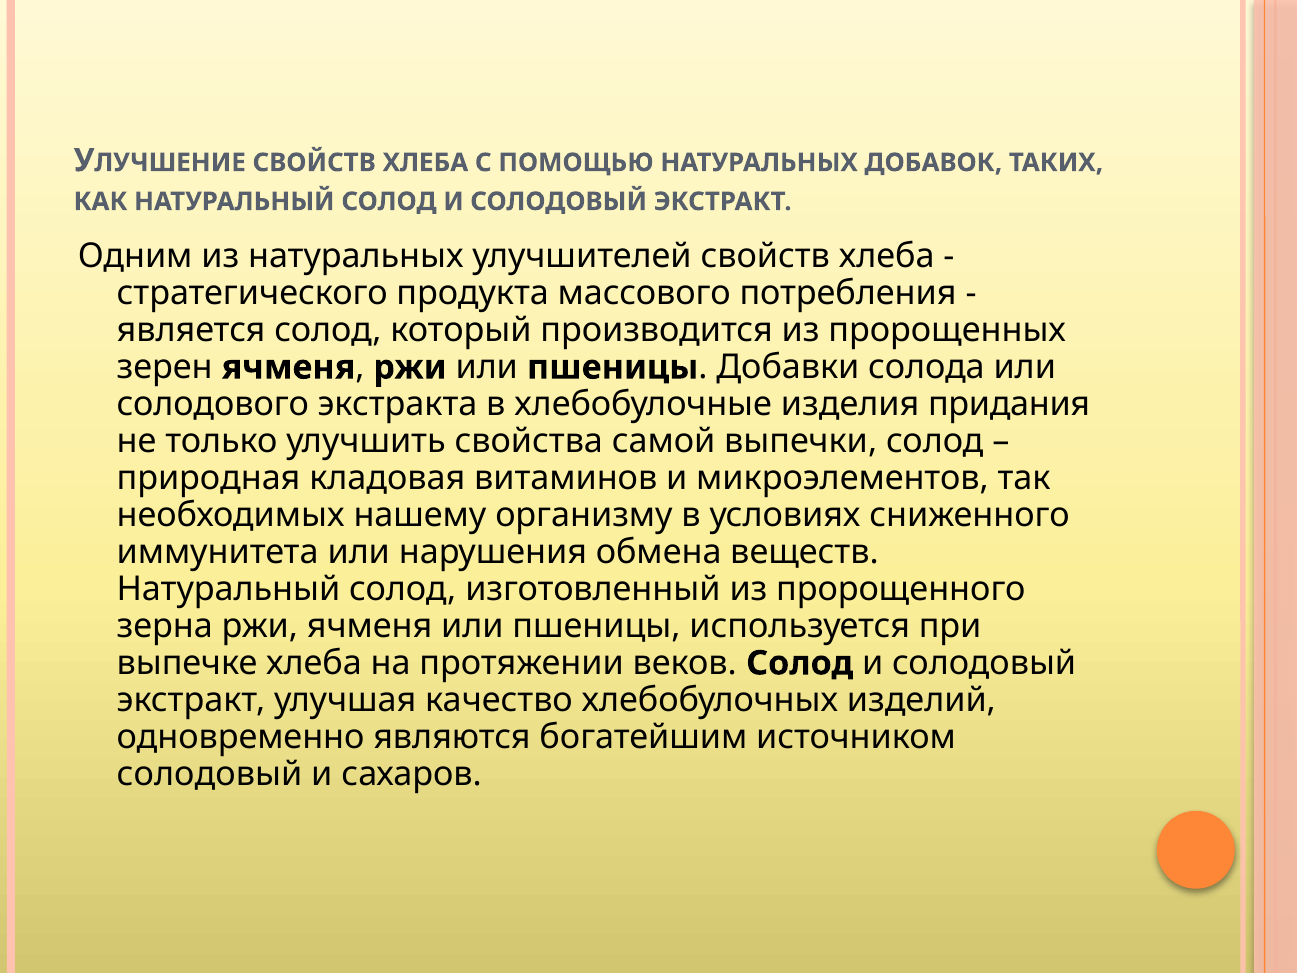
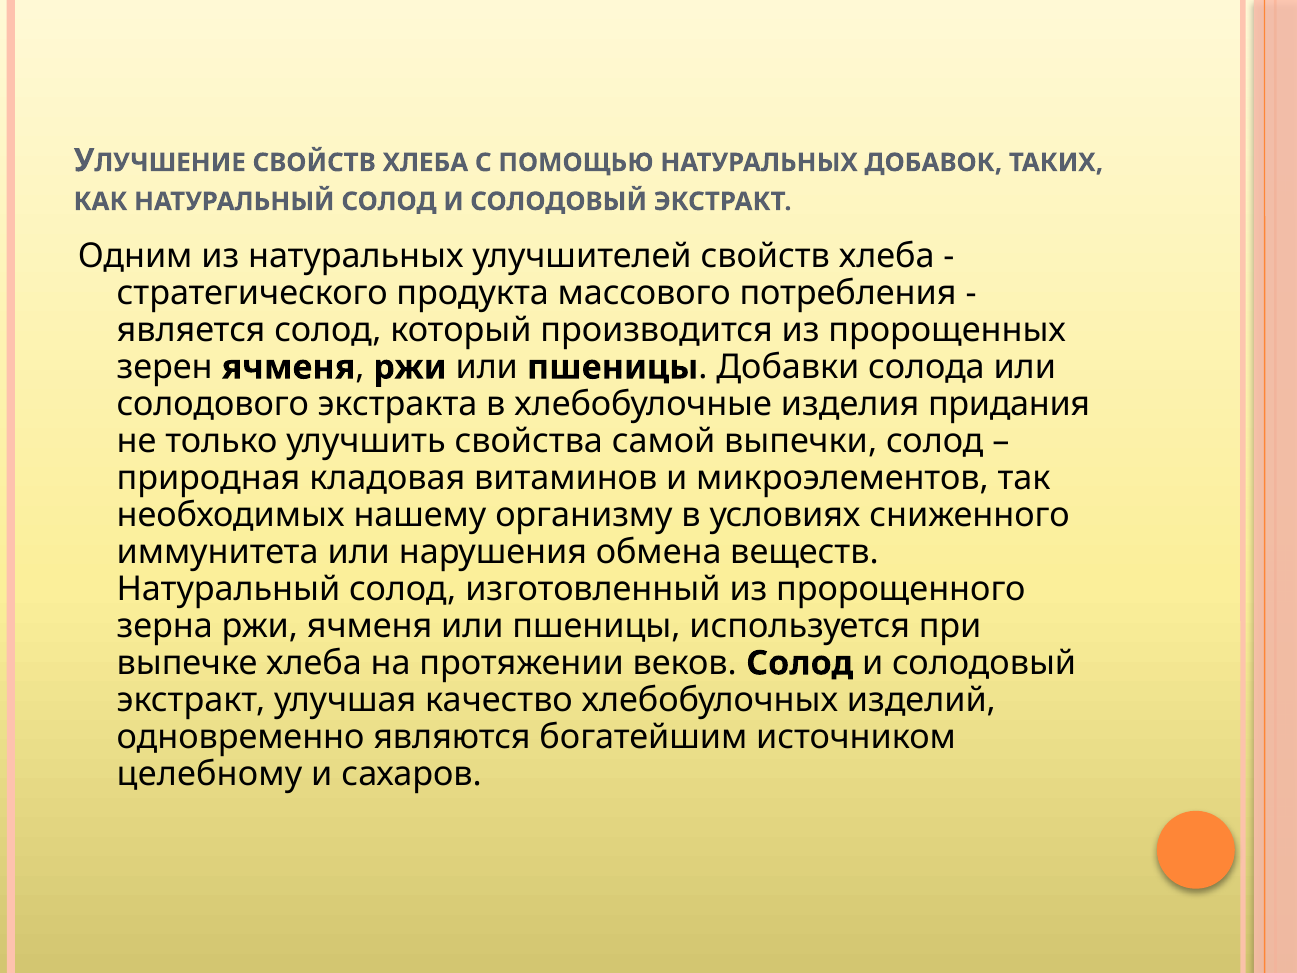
солодовый at (210, 774): солодовый -> целебному
